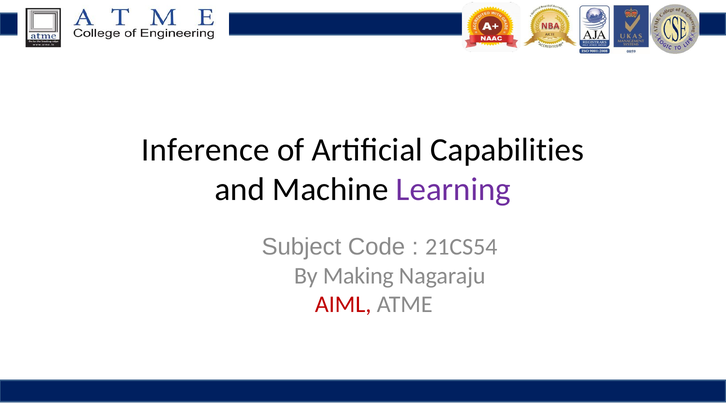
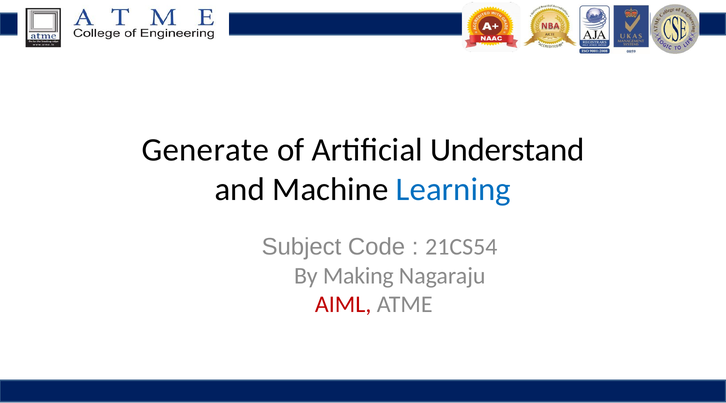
Inference: Inference -> Generate
Capabilities: Capabilities -> Understand
Learning colour: purple -> blue
